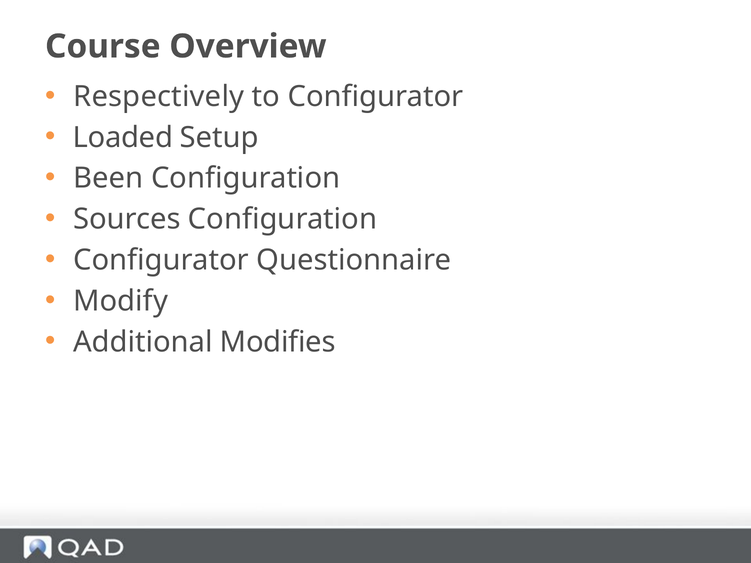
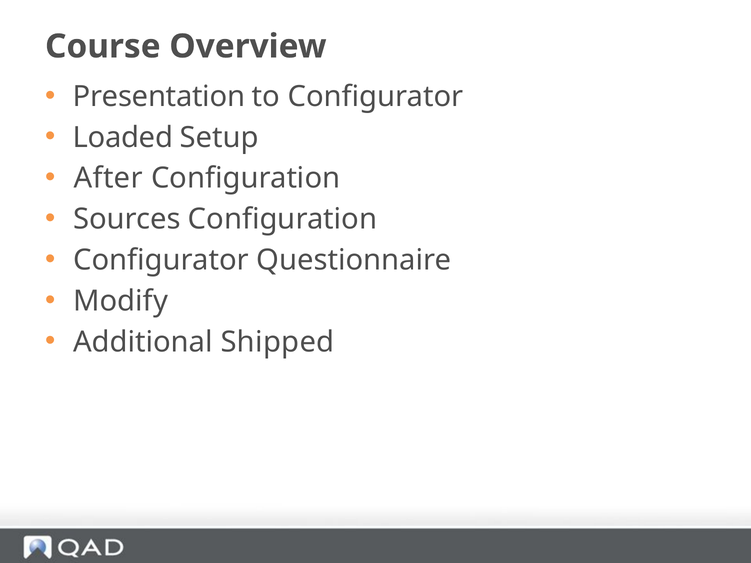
Respectively: Respectively -> Presentation
Been: Been -> After
Modifies: Modifies -> Shipped
